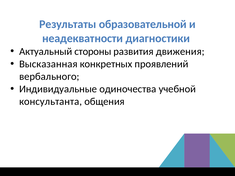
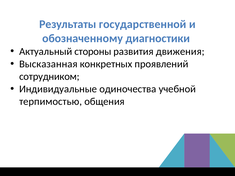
образовательной: образовательной -> государственной
неадекватности: неадекватности -> обозначенному
вербального: вербального -> сотрудником
консультанта: консультанта -> терпимостью
